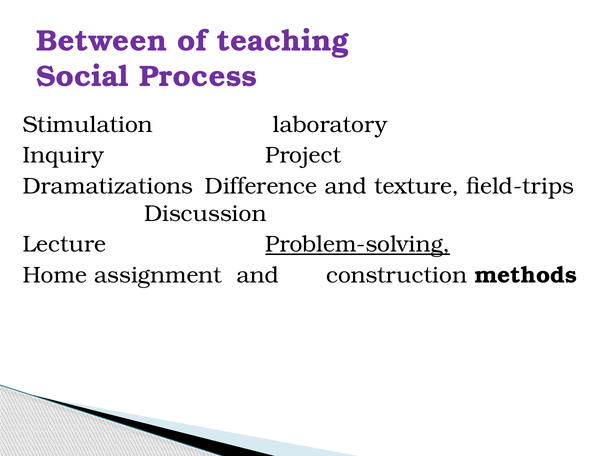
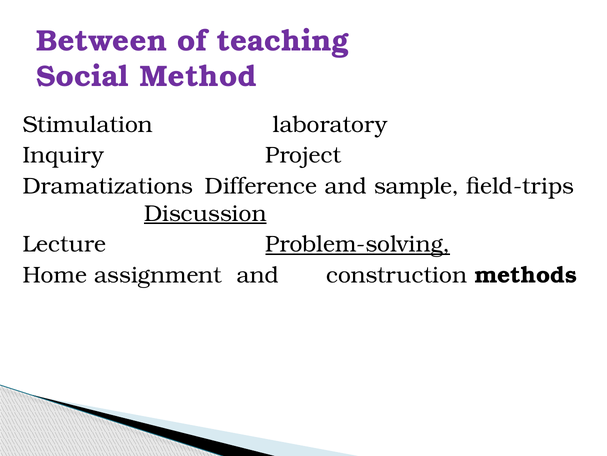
Process: Process -> Method
texture: texture -> sample
Discussion underline: none -> present
